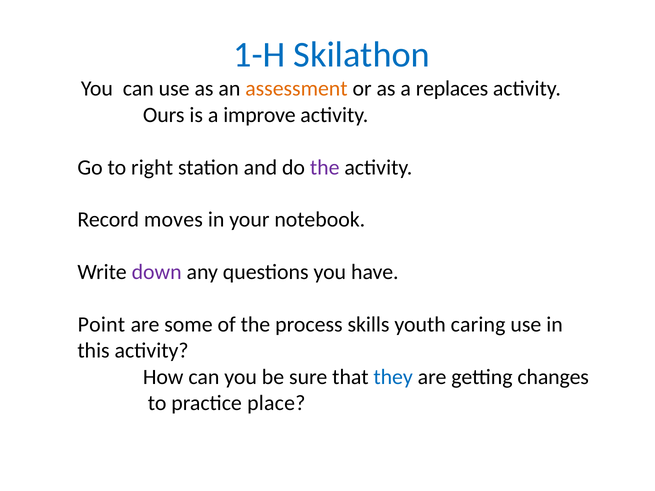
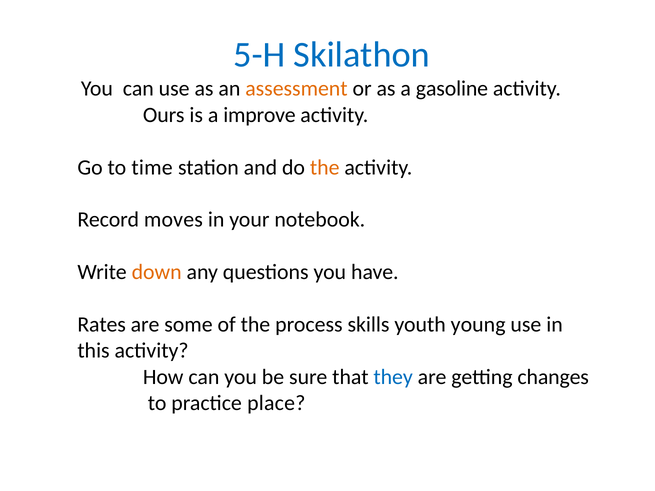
1-H: 1-H -> 5-H
replaces: replaces -> gasoline
right: right -> time
the at (325, 167) colour: purple -> orange
down colour: purple -> orange
Point: Point -> Rates
caring: caring -> young
